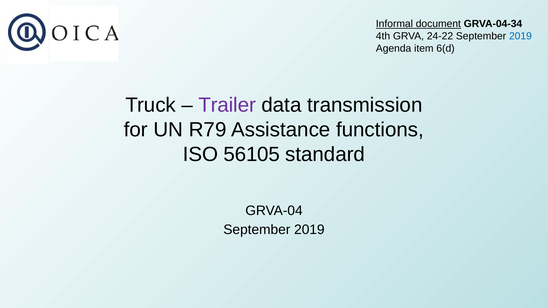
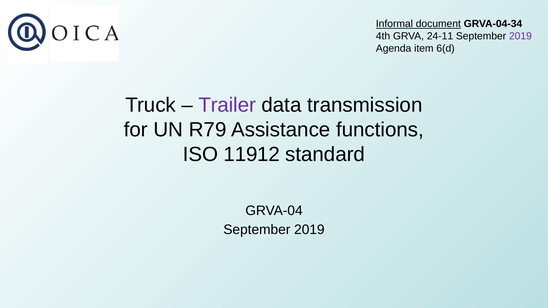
24-22: 24-22 -> 24-11
2019 at (520, 36) colour: blue -> purple
56105: 56105 -> 11912
